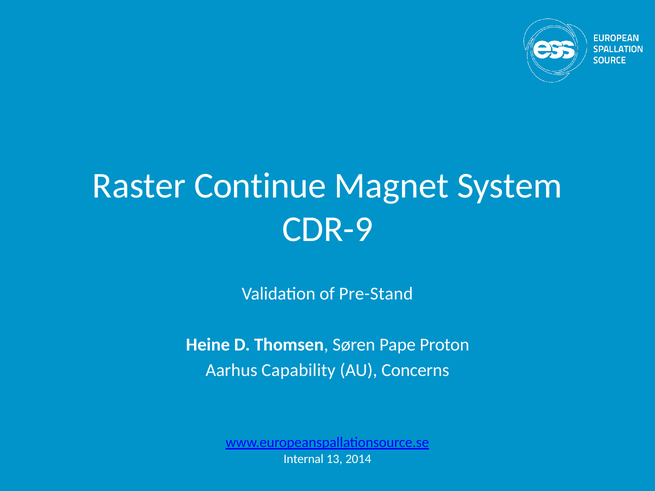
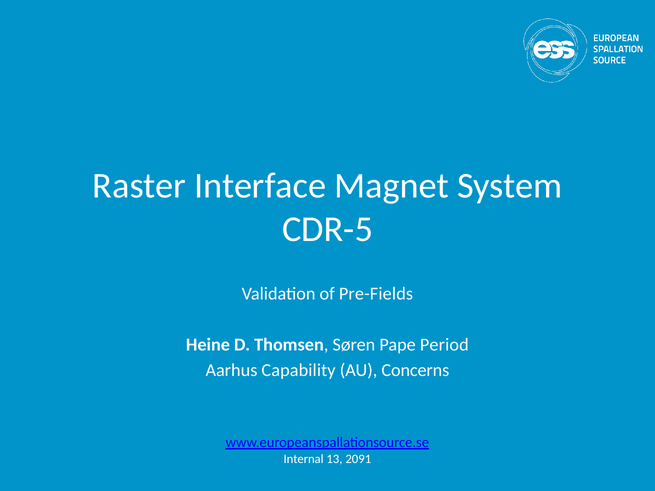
Continue: Continue -> Interface
CDR-9: CDR-9 -> CDR-5
Pre-Stand: Pre-Stand -> Pre-Fields
Proton: Proton -> Period
2014: 2014 -> 2091
